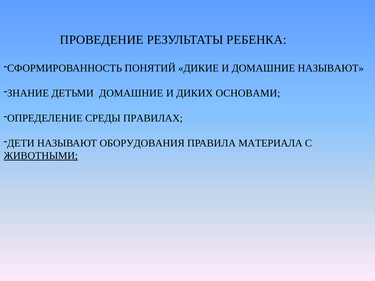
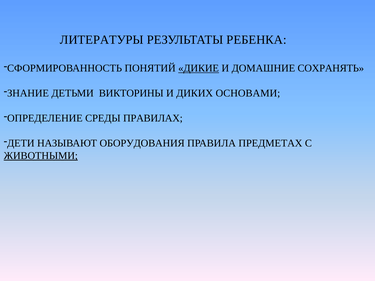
ПРОВЕДЕНИЕ: ПРОВЕДЕНИЕ -> ЛИТЕРАТУРЫ
ДИКИЕ underline: none -> present
ДОМАШНИЕ НАЗЫВАЮТ: НАЗЫВАЮТ -> СОХРАНЯТЬ
ДЕТЬМИ ДОМАШНИЕ: ДОМАШНИЕ -> ВИКТОРИНЫ
МАТЕРИАЛА: МАТЕРИАЛА -> ПРЕДМЕТАХ
